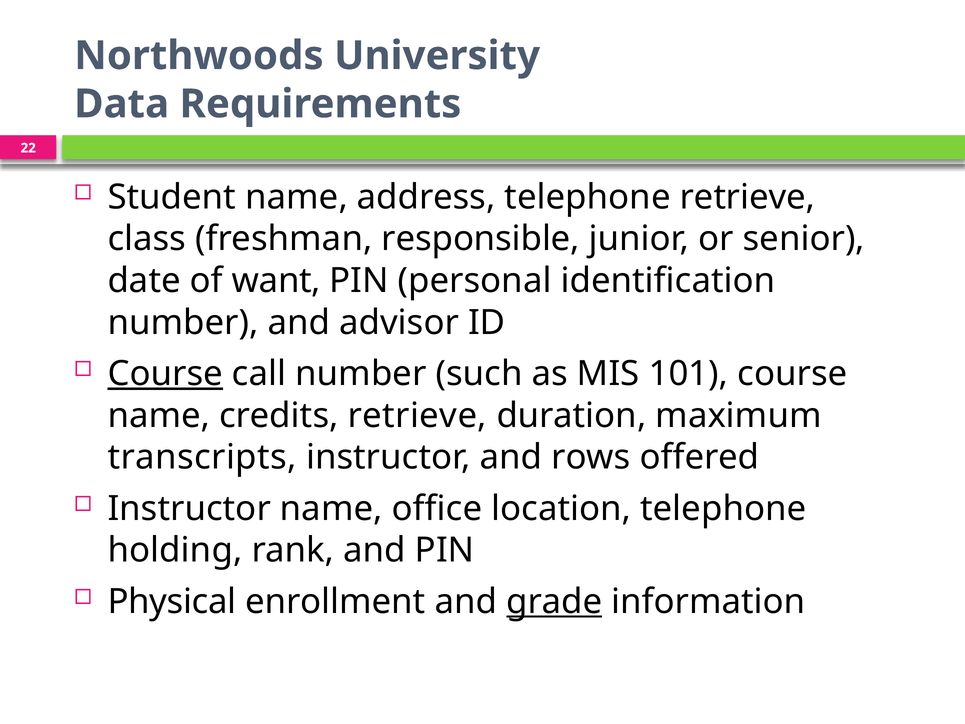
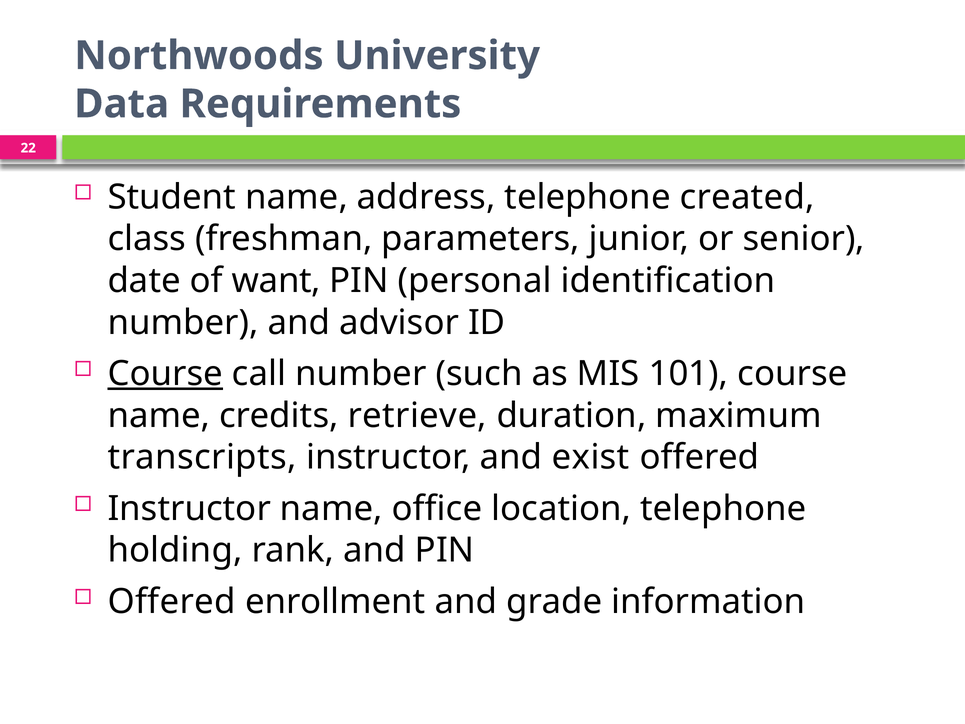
telephone retrieve: retrieve -> created
responsible: responsible -> parameters
rows: rows -> exist
Physical at (172, 601): Physical -> Offered
grade underline: present -> none
